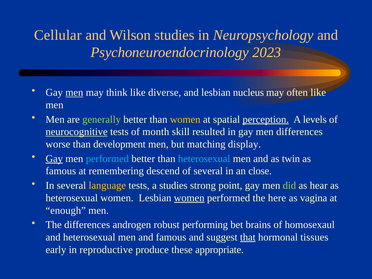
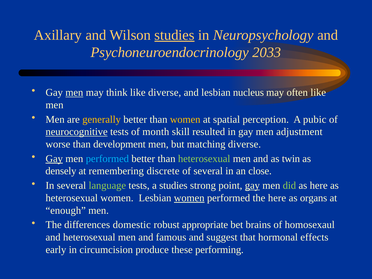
Cellular: Cellular -> Axillary
studies at (174, 35) underline: none -> present
2023: 2023 -> 2033
generally colour: light green -> yellow
perception underline: present -> none
levels: levels -> pubic
men differences: differences -> adjustment
matching display: display -> diverse
heterosexual at (204, 159) colour: light blue -> light green
famous at (61, 171): famous -> densely
descend: descend -> discrete
language colour: yellow -> light green
gay at (252, 186) underline: none -> present
as hear: hear -> here
vagina: vagina -> organs
androgen: androgen -> domestic
performing: performing -> appropriate
that underline: present -> none
tissues: tissues -> effects
reproductive: reproductive -> circumcision
appropriate: appropriate -> performing
